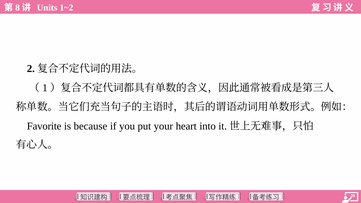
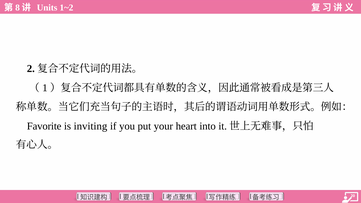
because: because -> inviting
